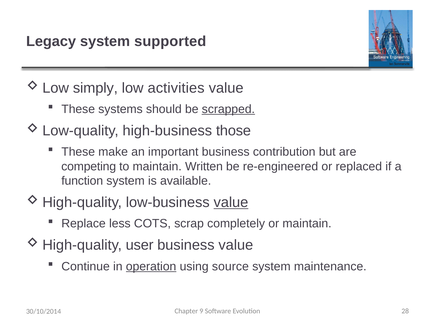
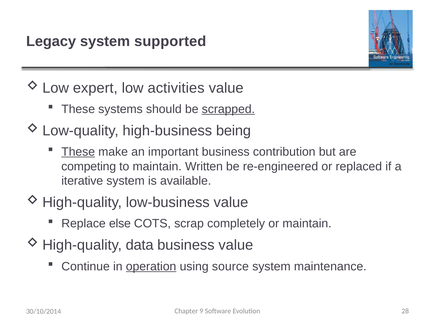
simply: simply -> expert
those: those -> being
These at (78, 152) underline: none -> present
function: function -> iterative
value at (231, 203) underline: present -> none
less: less -> else
user: user -> data
